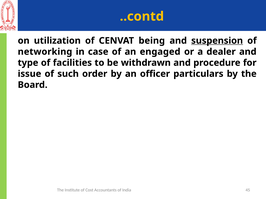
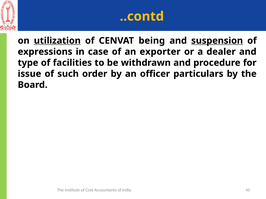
utilization underline: none -> present
networking: networking -> expressions
engaged: engaged -> exporter
